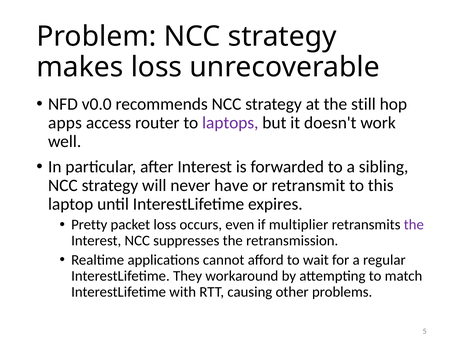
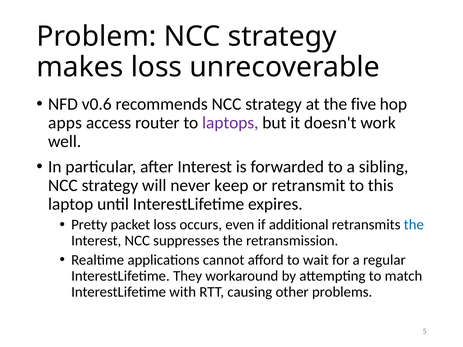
v0.0: v0.0 -> v0.6
still: still -> five
have: have -> keep
multiplier: multiplier -> additional
the at (414, 225) colour: purple -> blue
